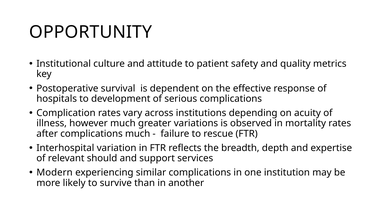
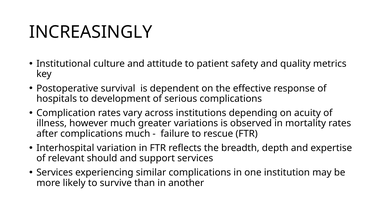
OPPORTUNITY: OPPORTUNITY -> INCREASINGLY
Modern at (55, 173): Modern -> Services
